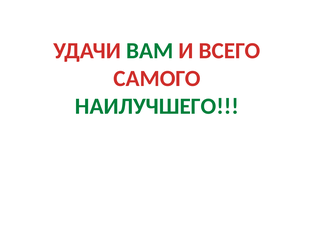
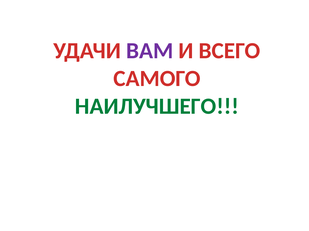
ВАМ colour: green -> purple
